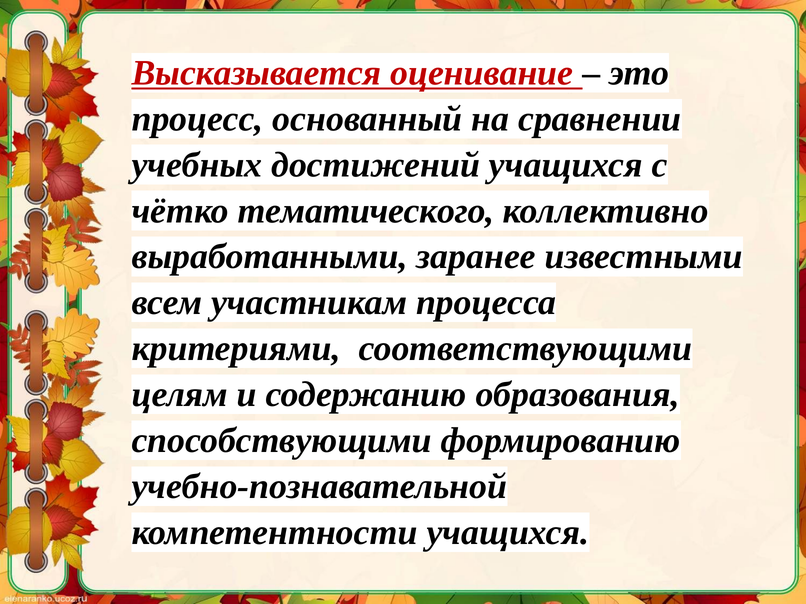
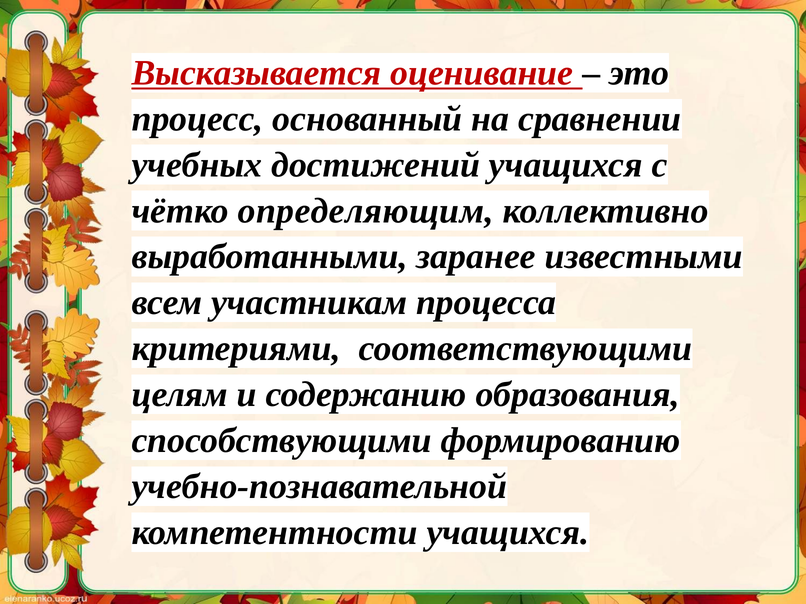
тематического: тематического -> определяющим
